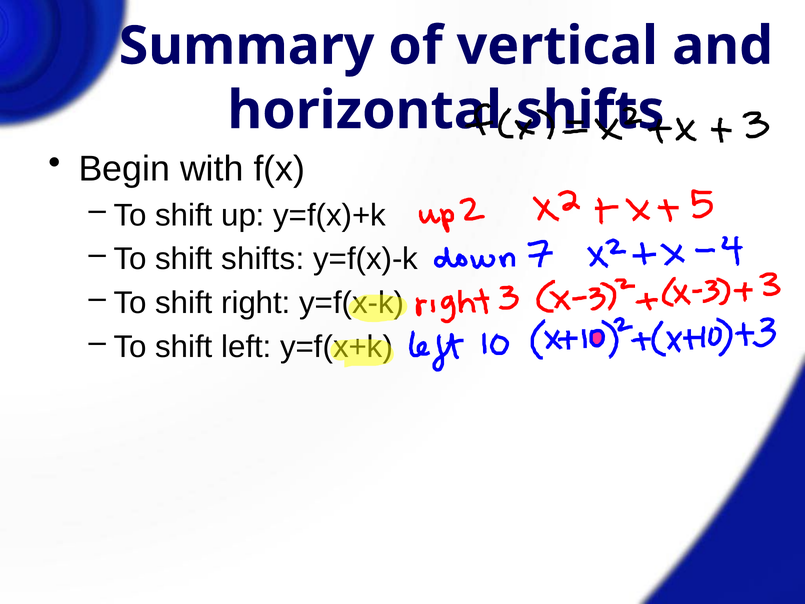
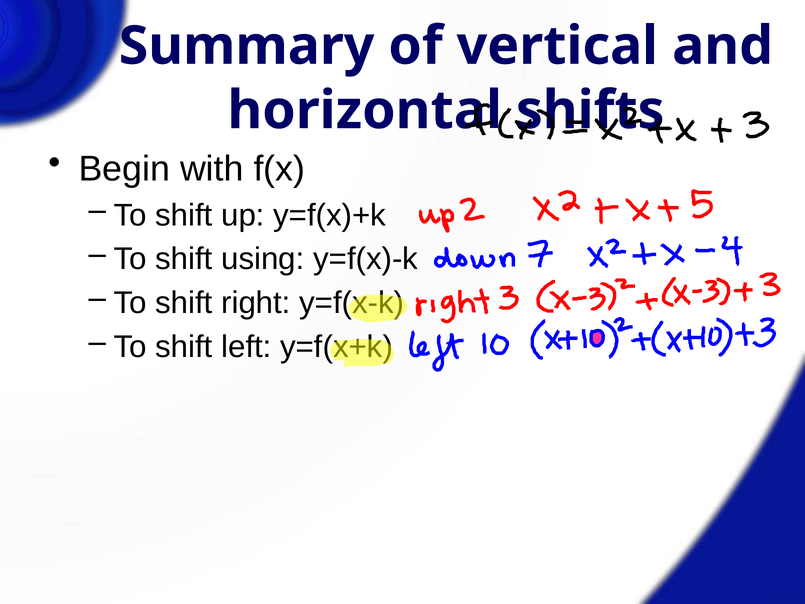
shift shifts: shifts -> using
